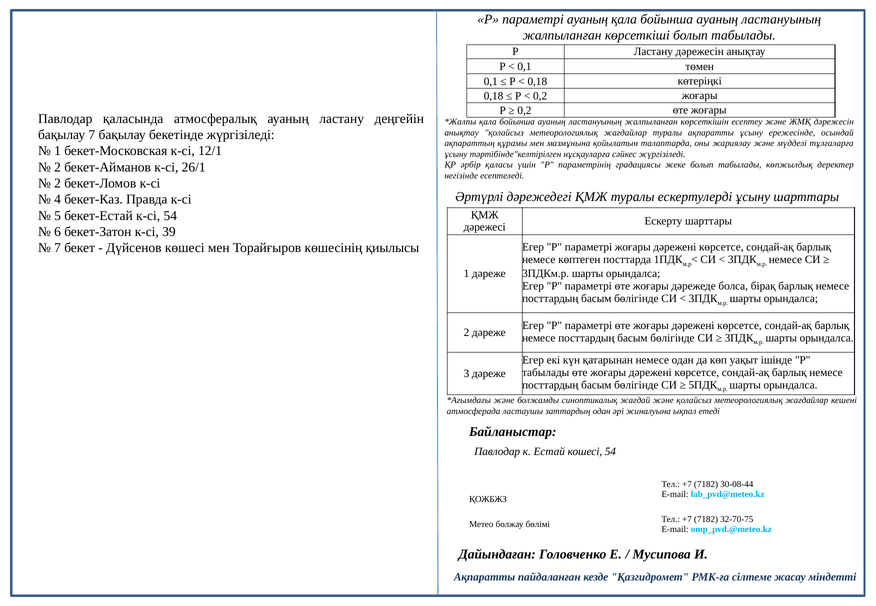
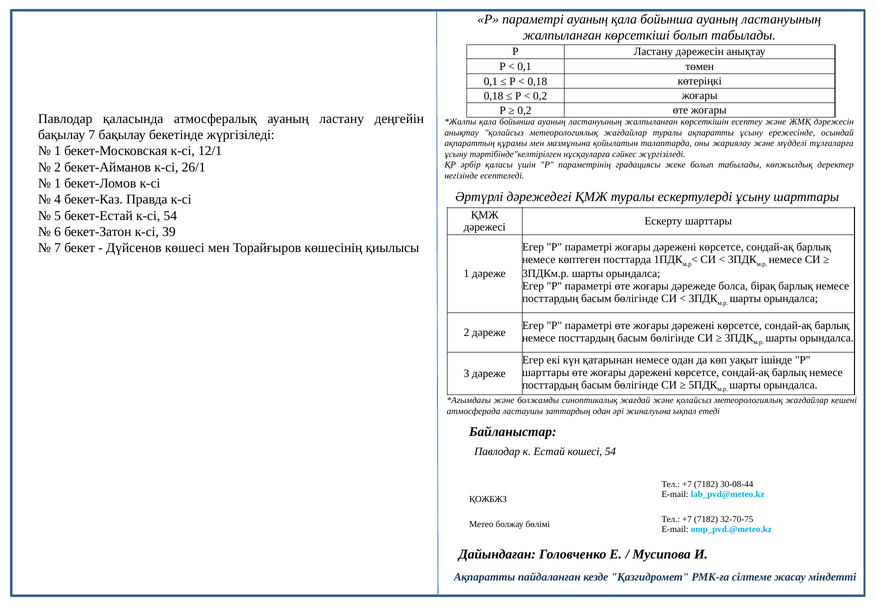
2 at (58, 183): 2 -> 1
табылады at (546, 373): табылады -> шарттары
